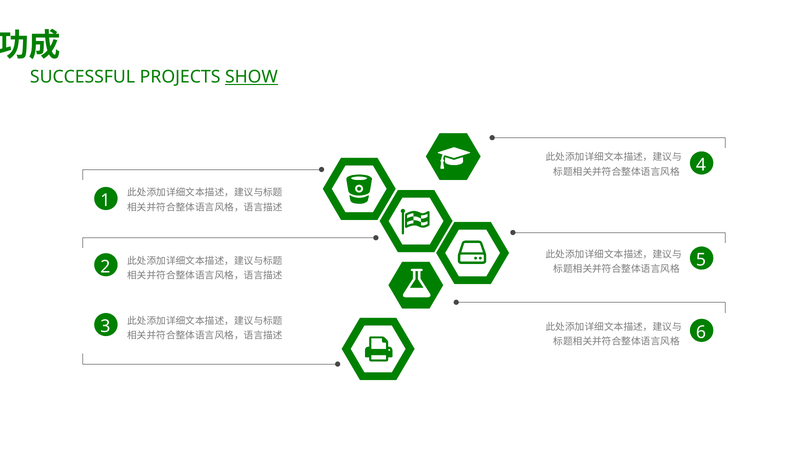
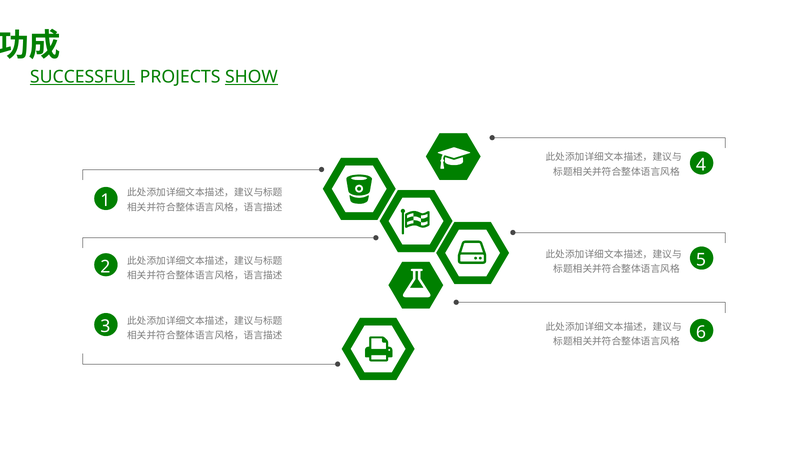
SUCCESSFUL underline: none -> present
